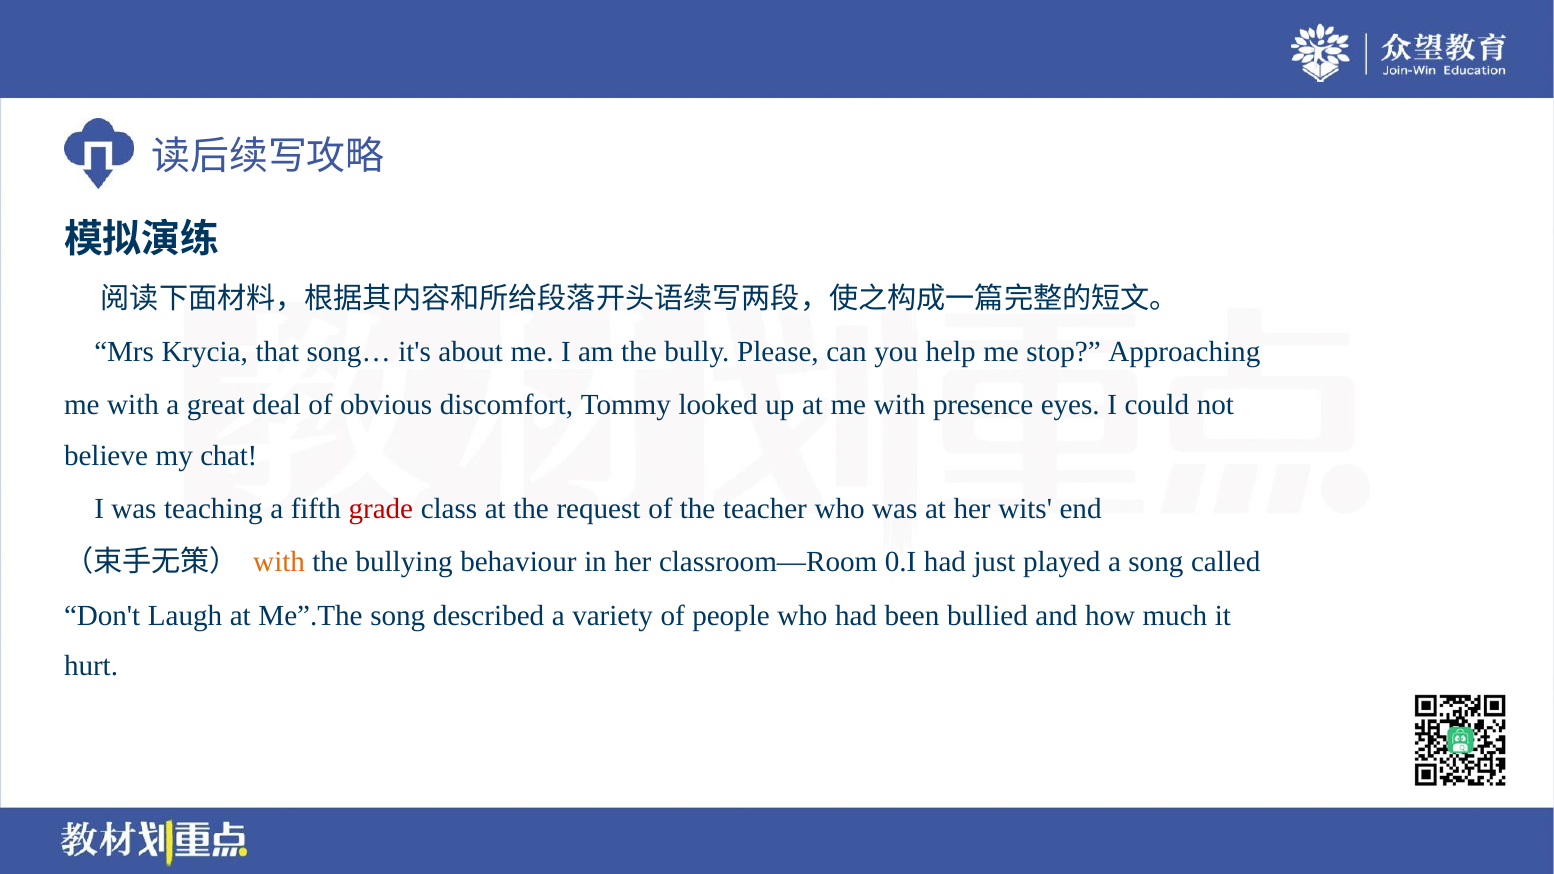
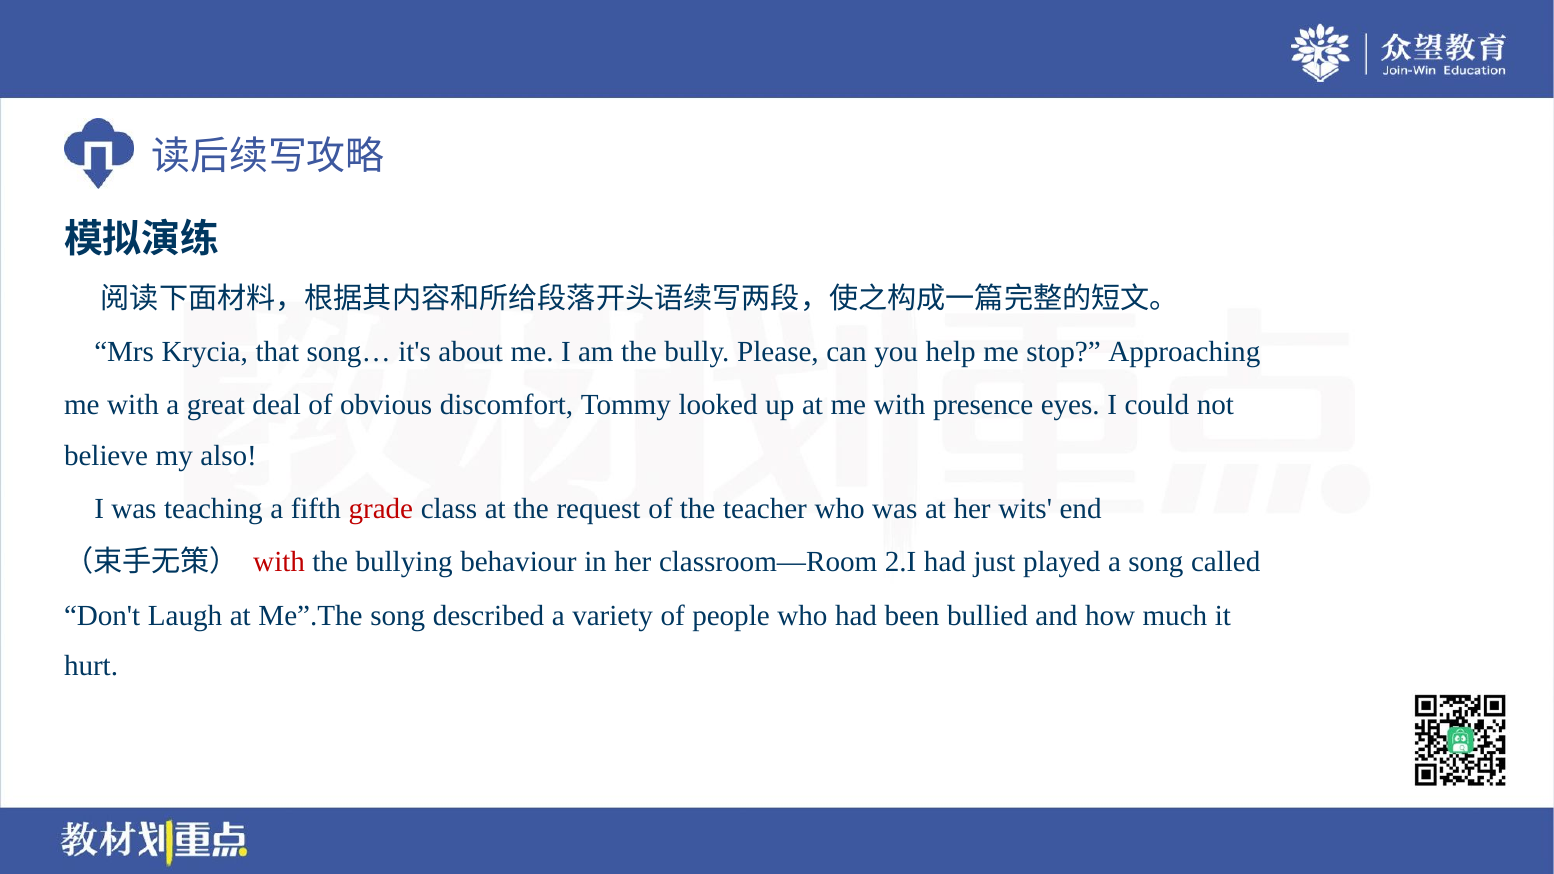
chat: chat -> also
with at (279, 562) colour: orange -> red
0.I: 0.I -> 2.I
